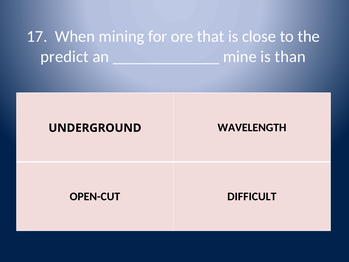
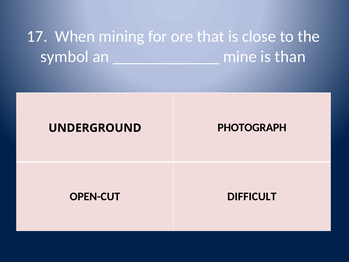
predict: predict -> symbol
WAVELENGTH: WAVELENGTH -> PHOTOGRAPH
